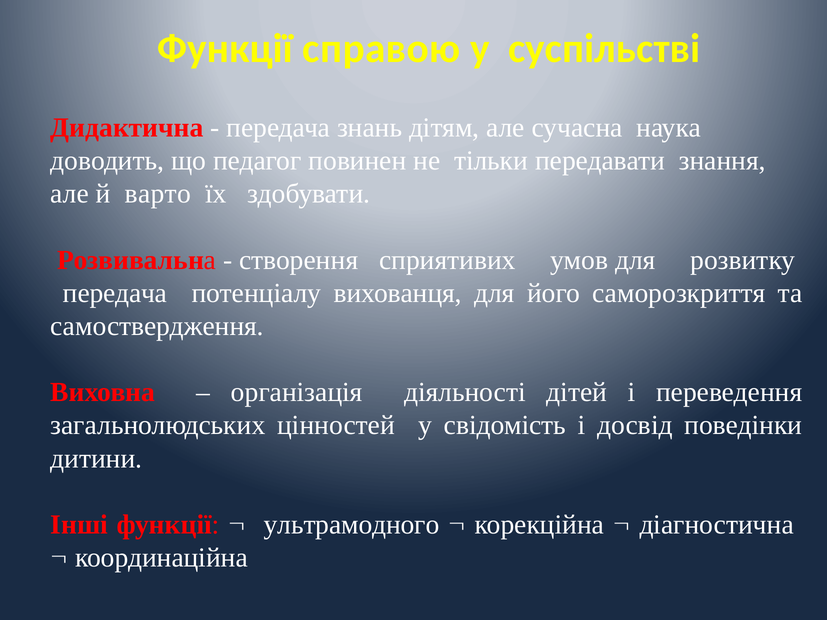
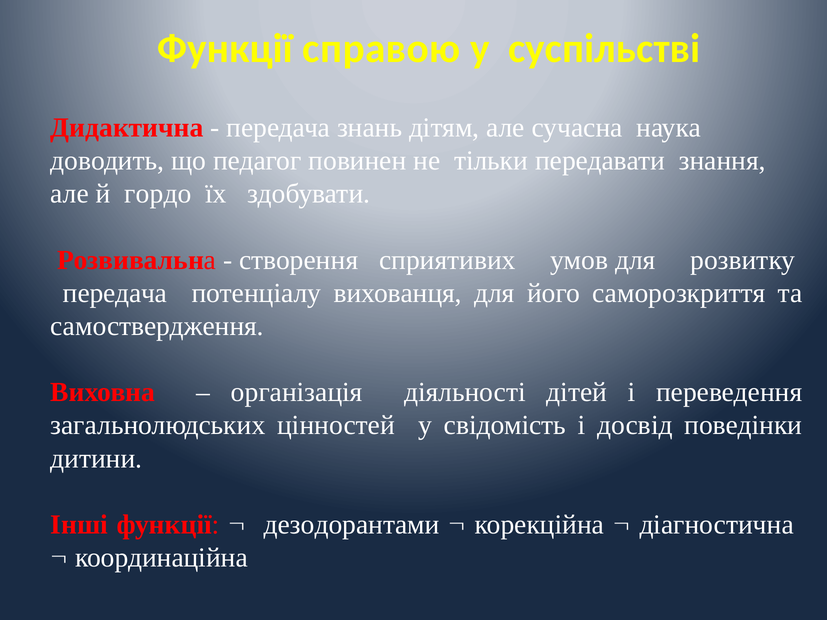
варто: варто -> гордо
ультрамодного: ультрамодного -> дезодорантами
